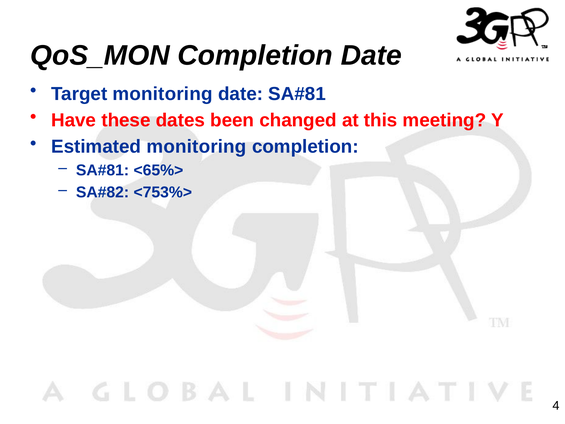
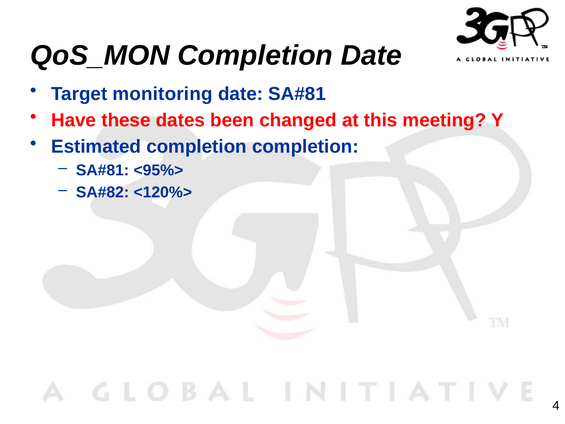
Estimated monitoring: monitoring -> completion
<65%>: <65%> -> <95%>
<753%>: <753%> -> <120%>
